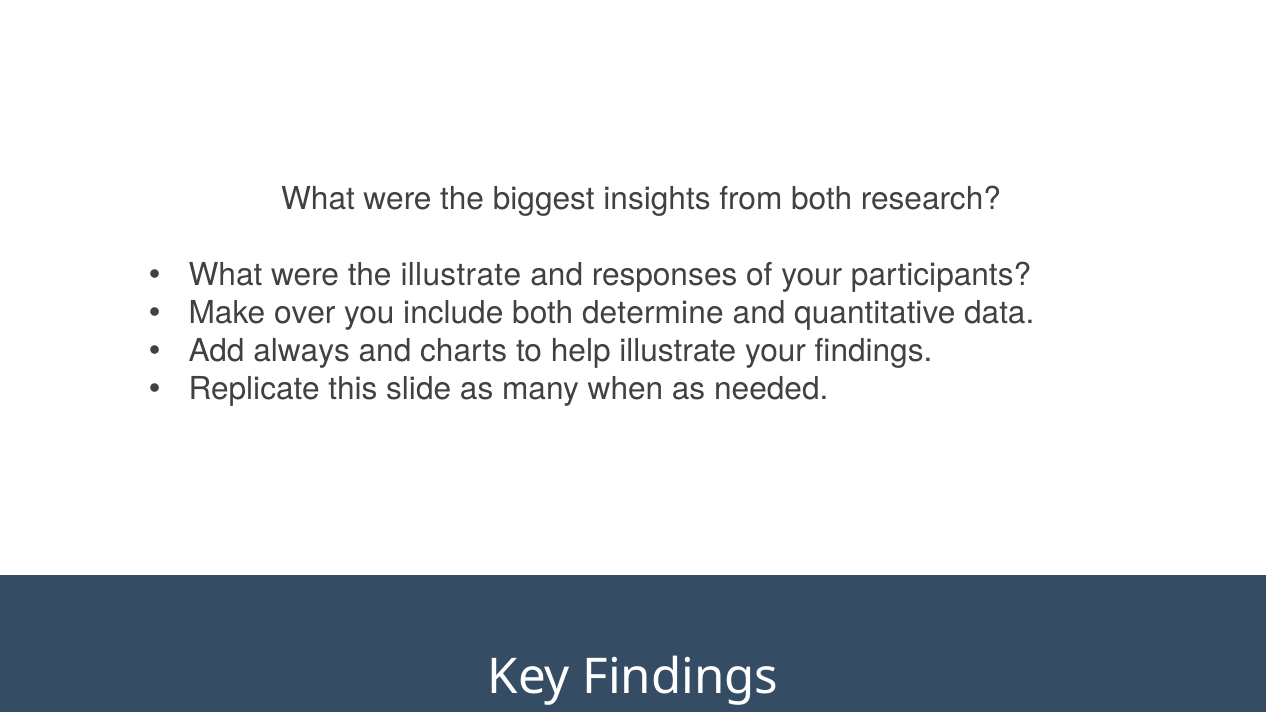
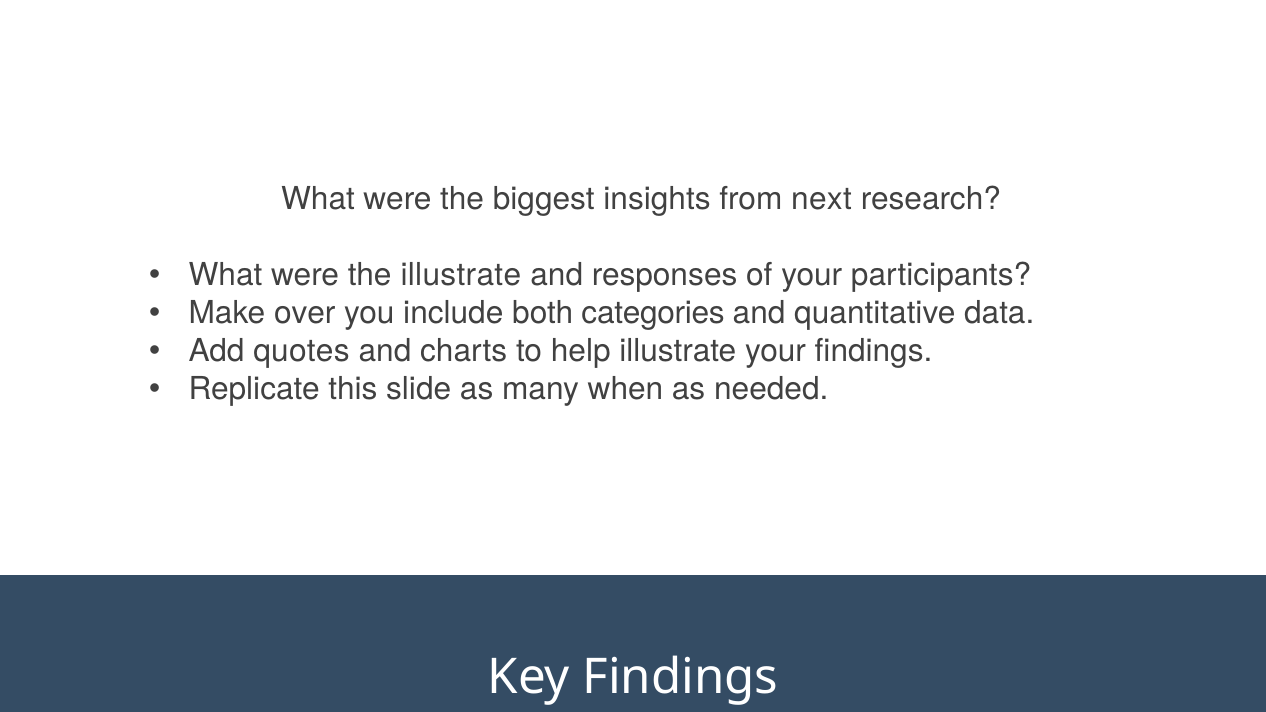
from both: both -> next
determine: determine -> categories
always: always -> quotes
